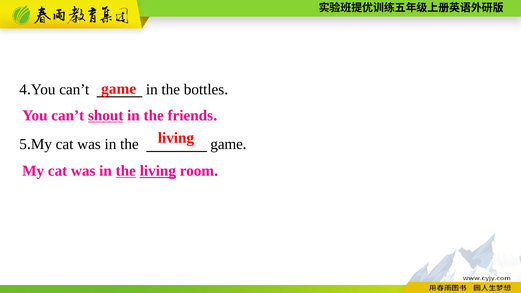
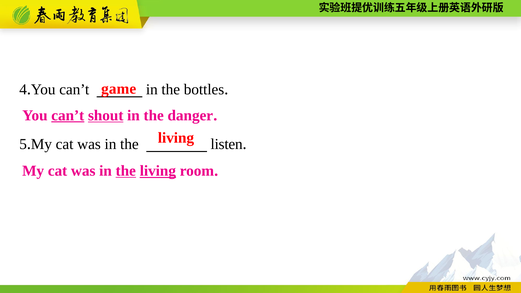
can’t at (68, 115) underline: none -> present
friends: friends -> danger
the game: game -> listen
